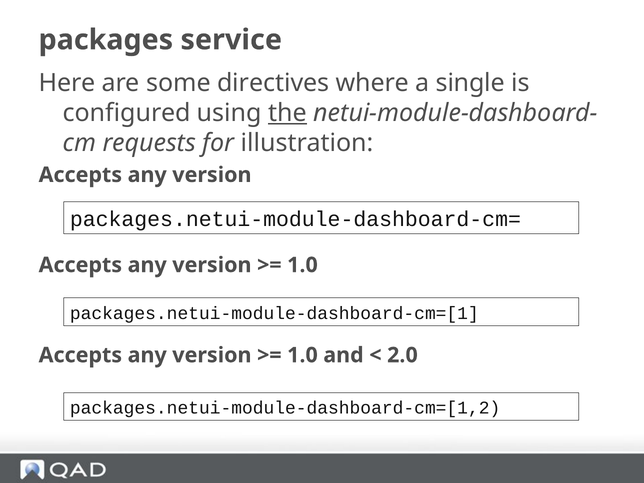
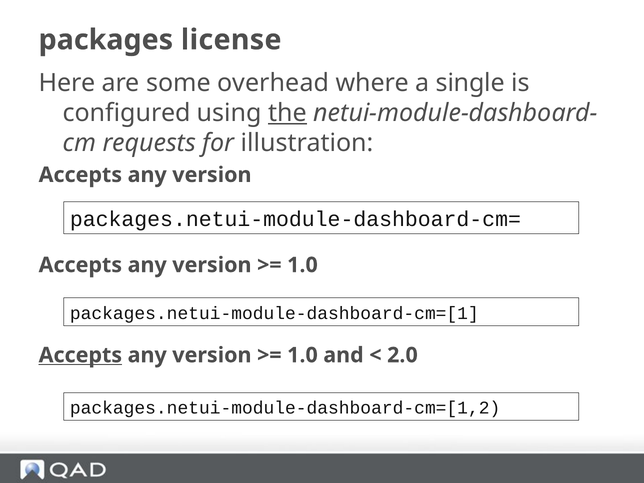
service: service -> license
directives: directives -> overhead
Accepts at (80, 355) underline: none -> present
